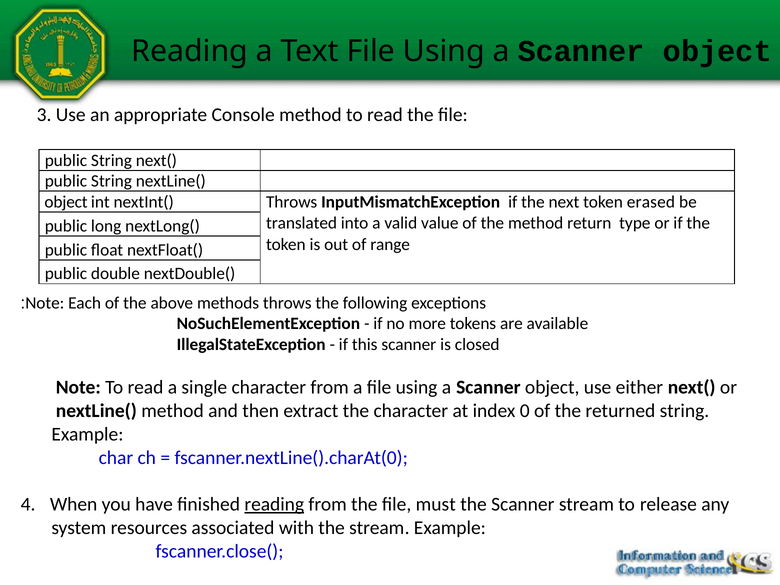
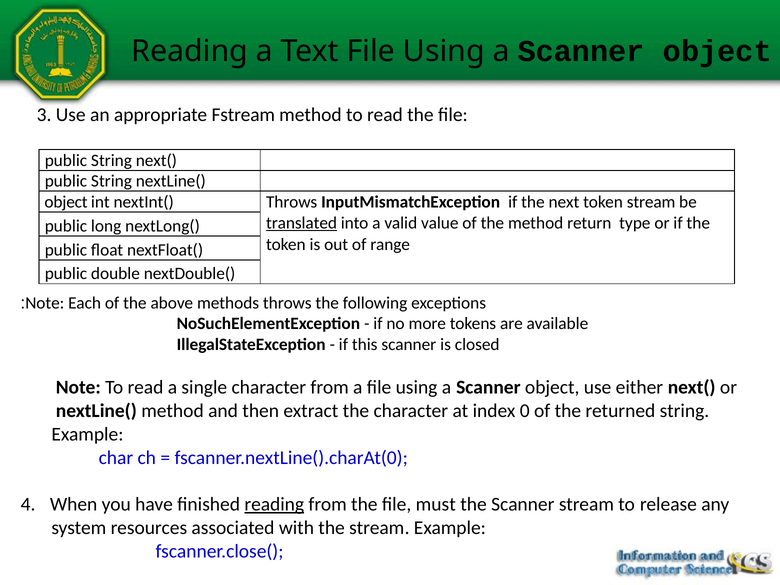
Console: Console -> Fstream
token erased: erased -> stream
translated underline: none -> present
